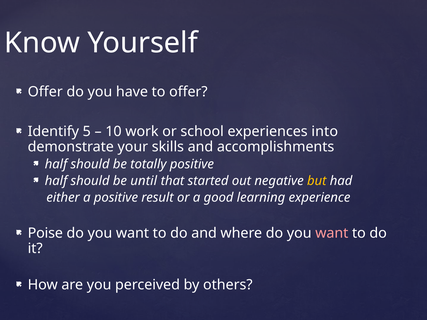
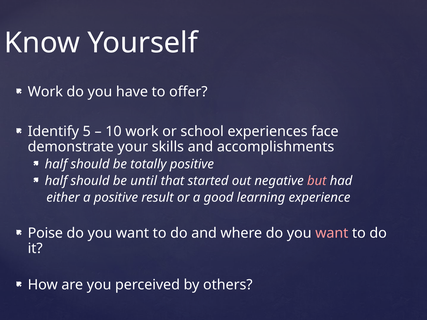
Offer at (45, 92): Offer -> Work
into: into -> face
but colour: yellow -> pink
